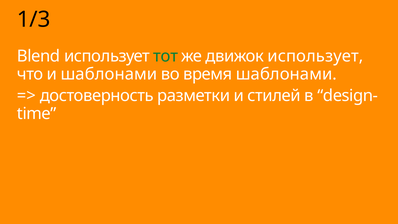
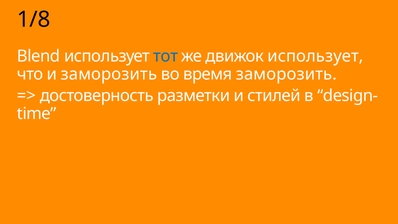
1/3: 1/3 -> 1/8
тот colour: green -> blue
и шаблонами: шаблонами -> заморозить
время шаблонами: шаблонами -> заморозить
